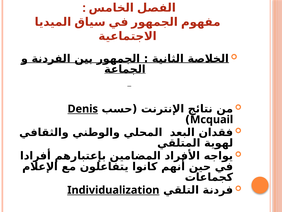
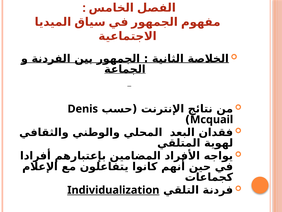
Denis underline: present -> none
